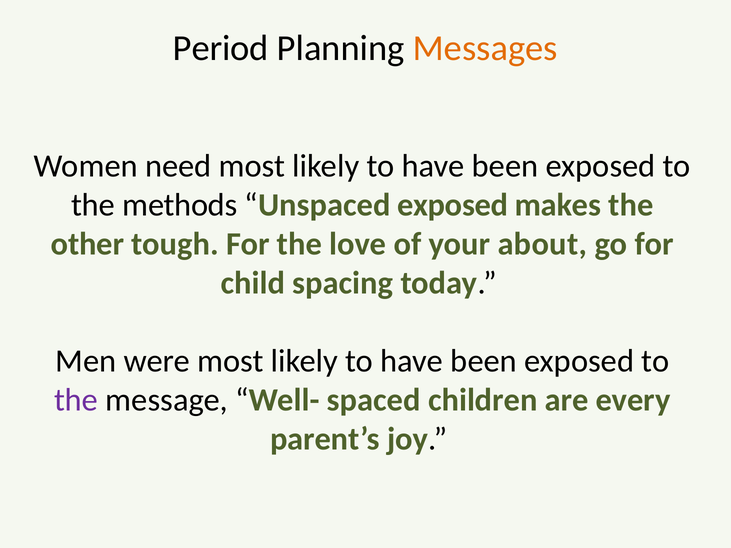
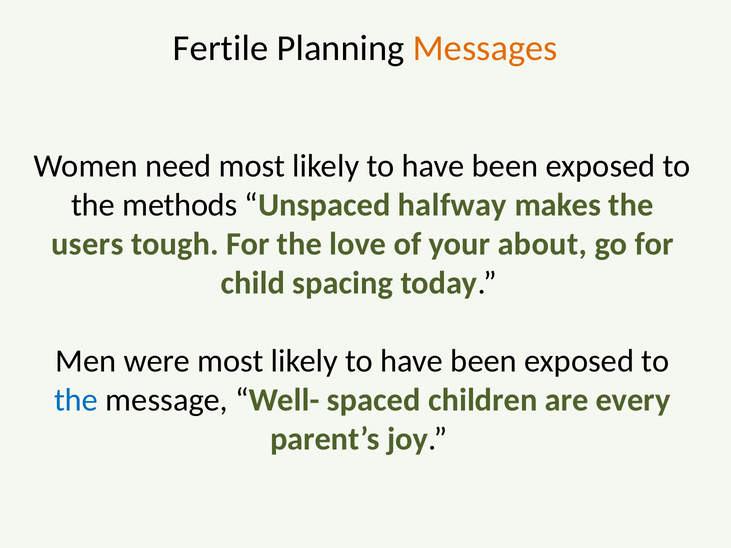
Period: Period -> Fertile
Unspaced exposed: exposed -> halfway
other: other -> users
the at (76, 400) colour: purple -> blue
